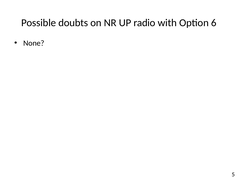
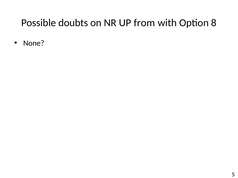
radio: radio -> from
6: 6 -> 8
